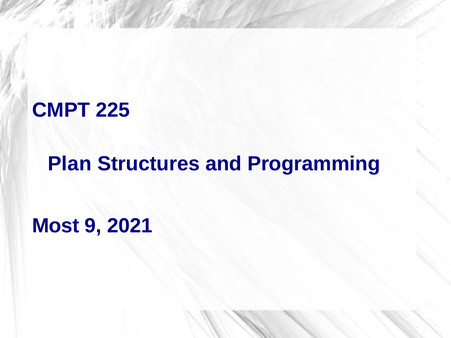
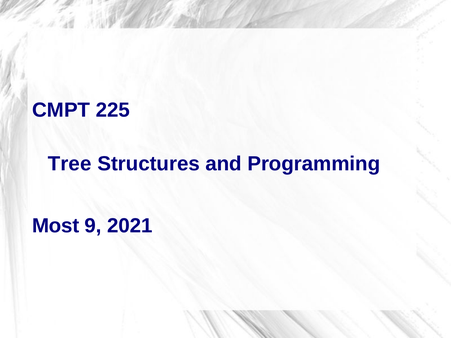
Plan: Plan -> Tree
